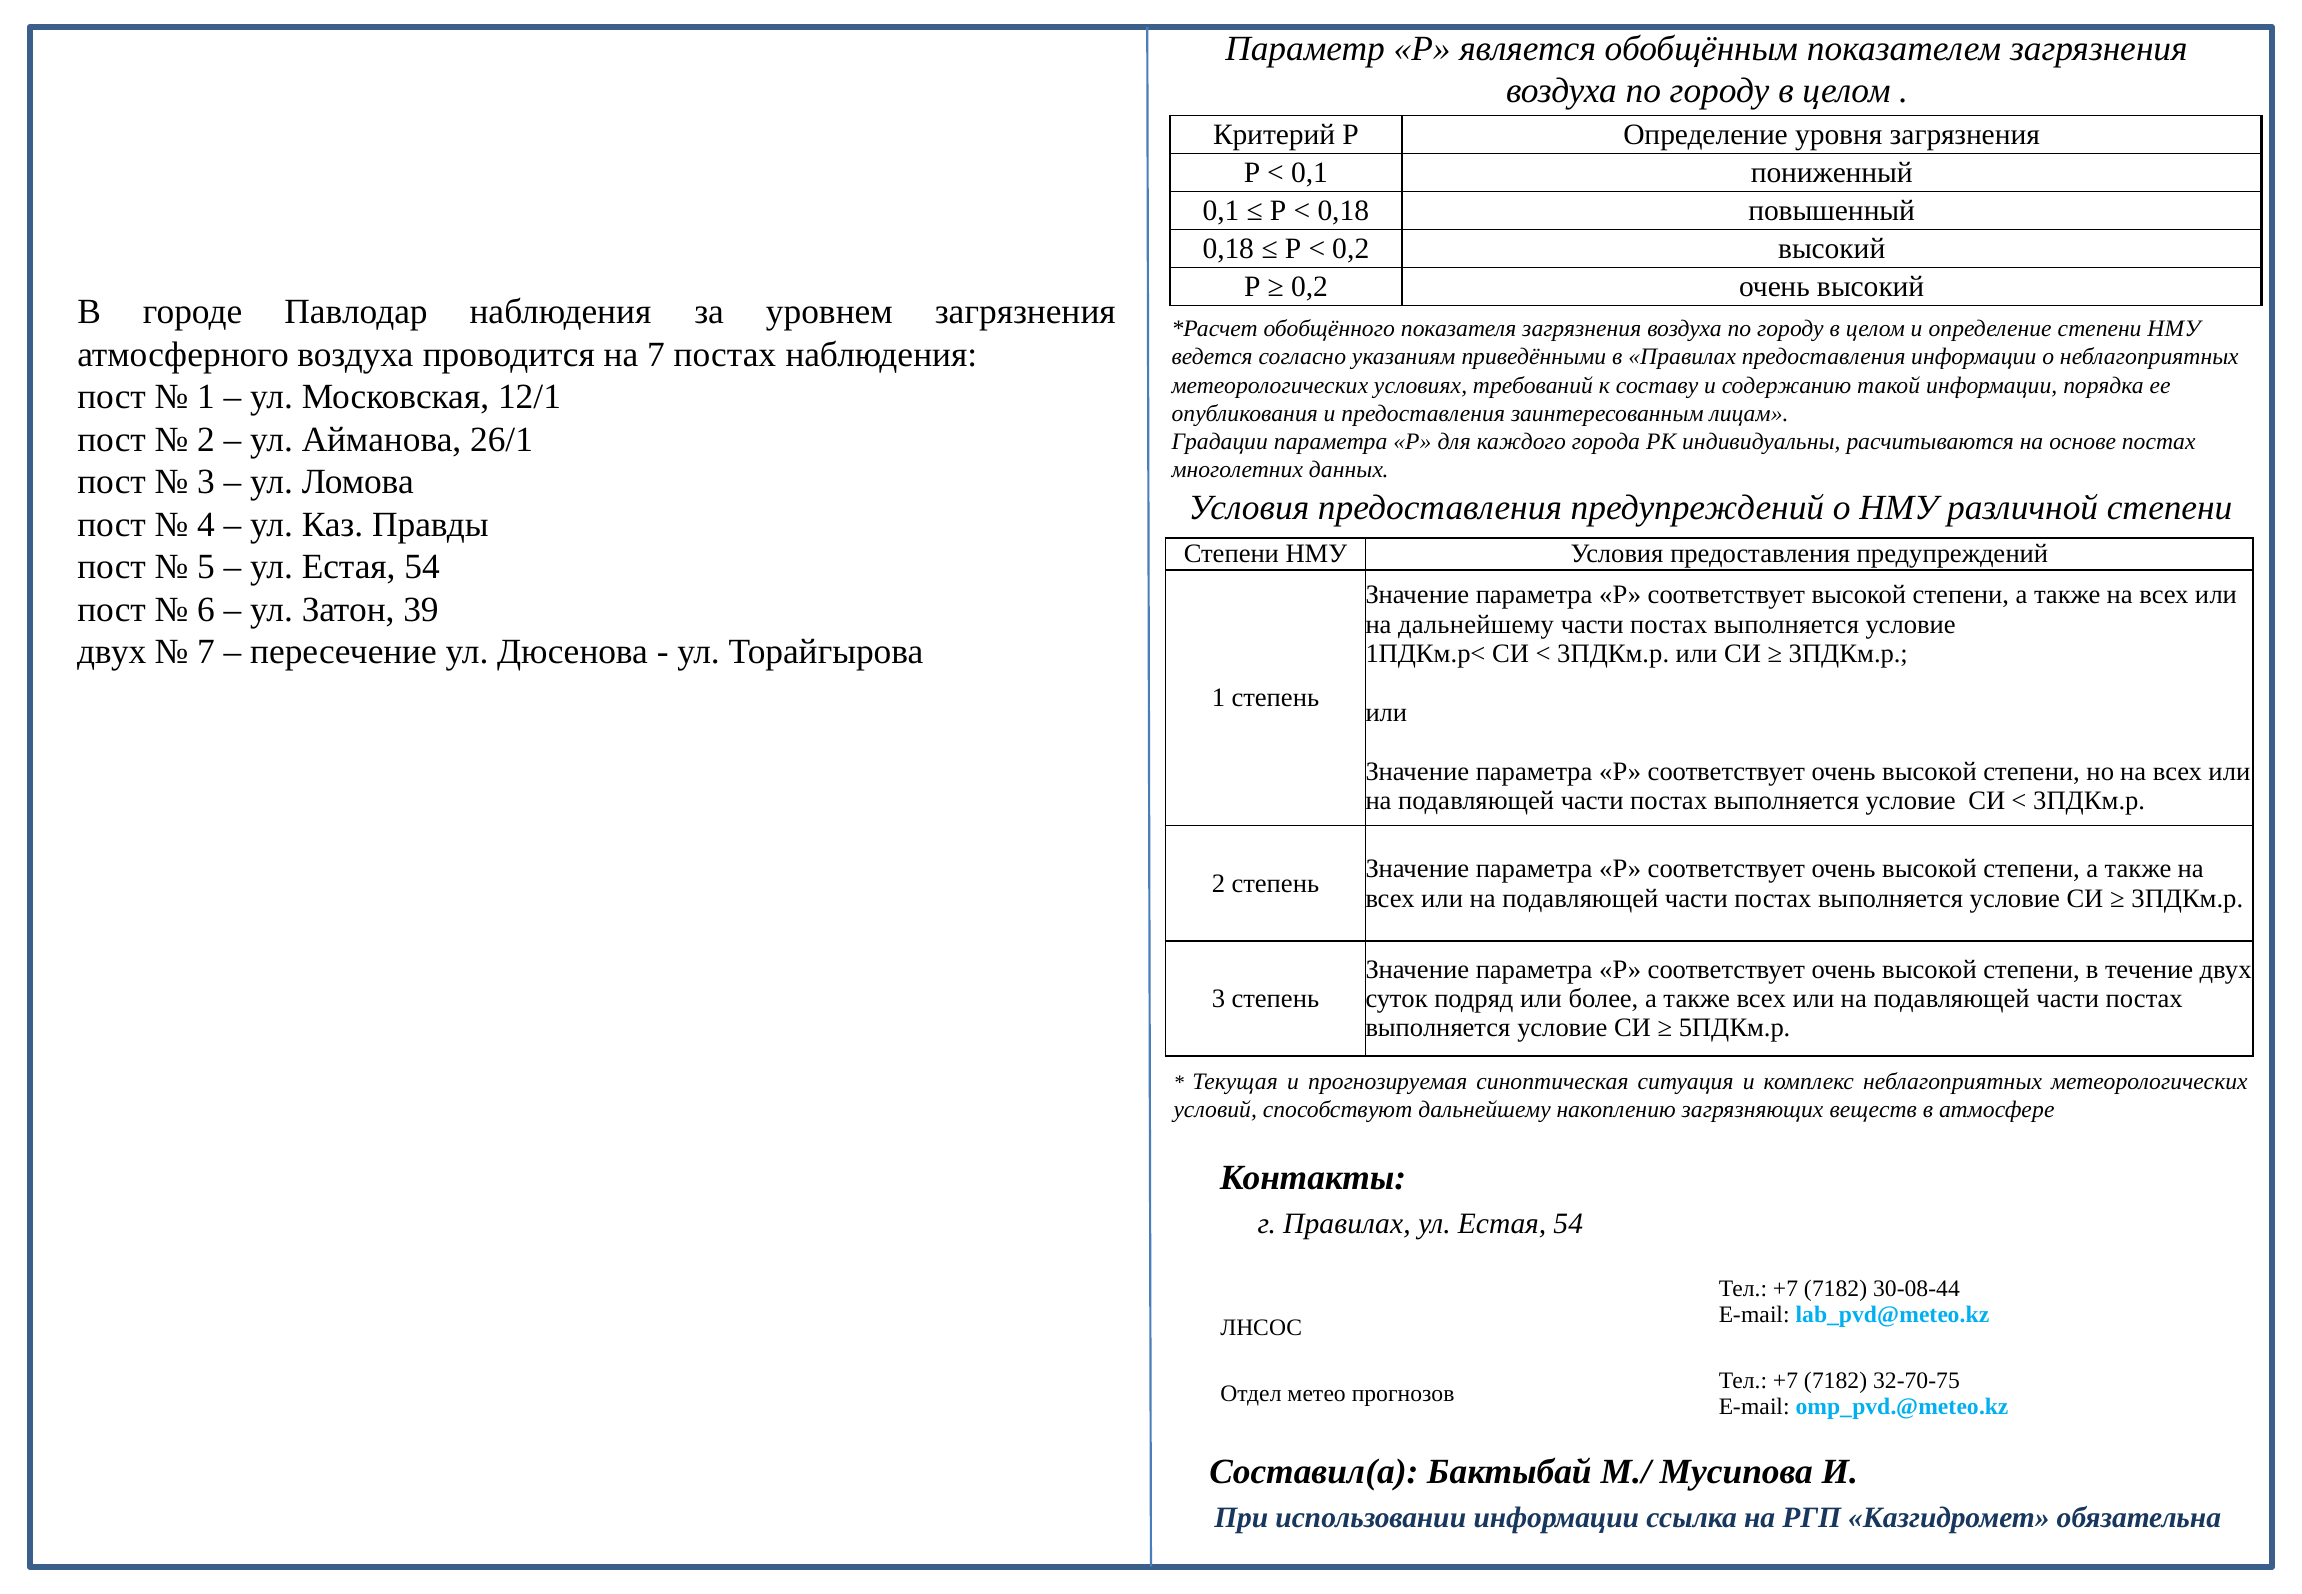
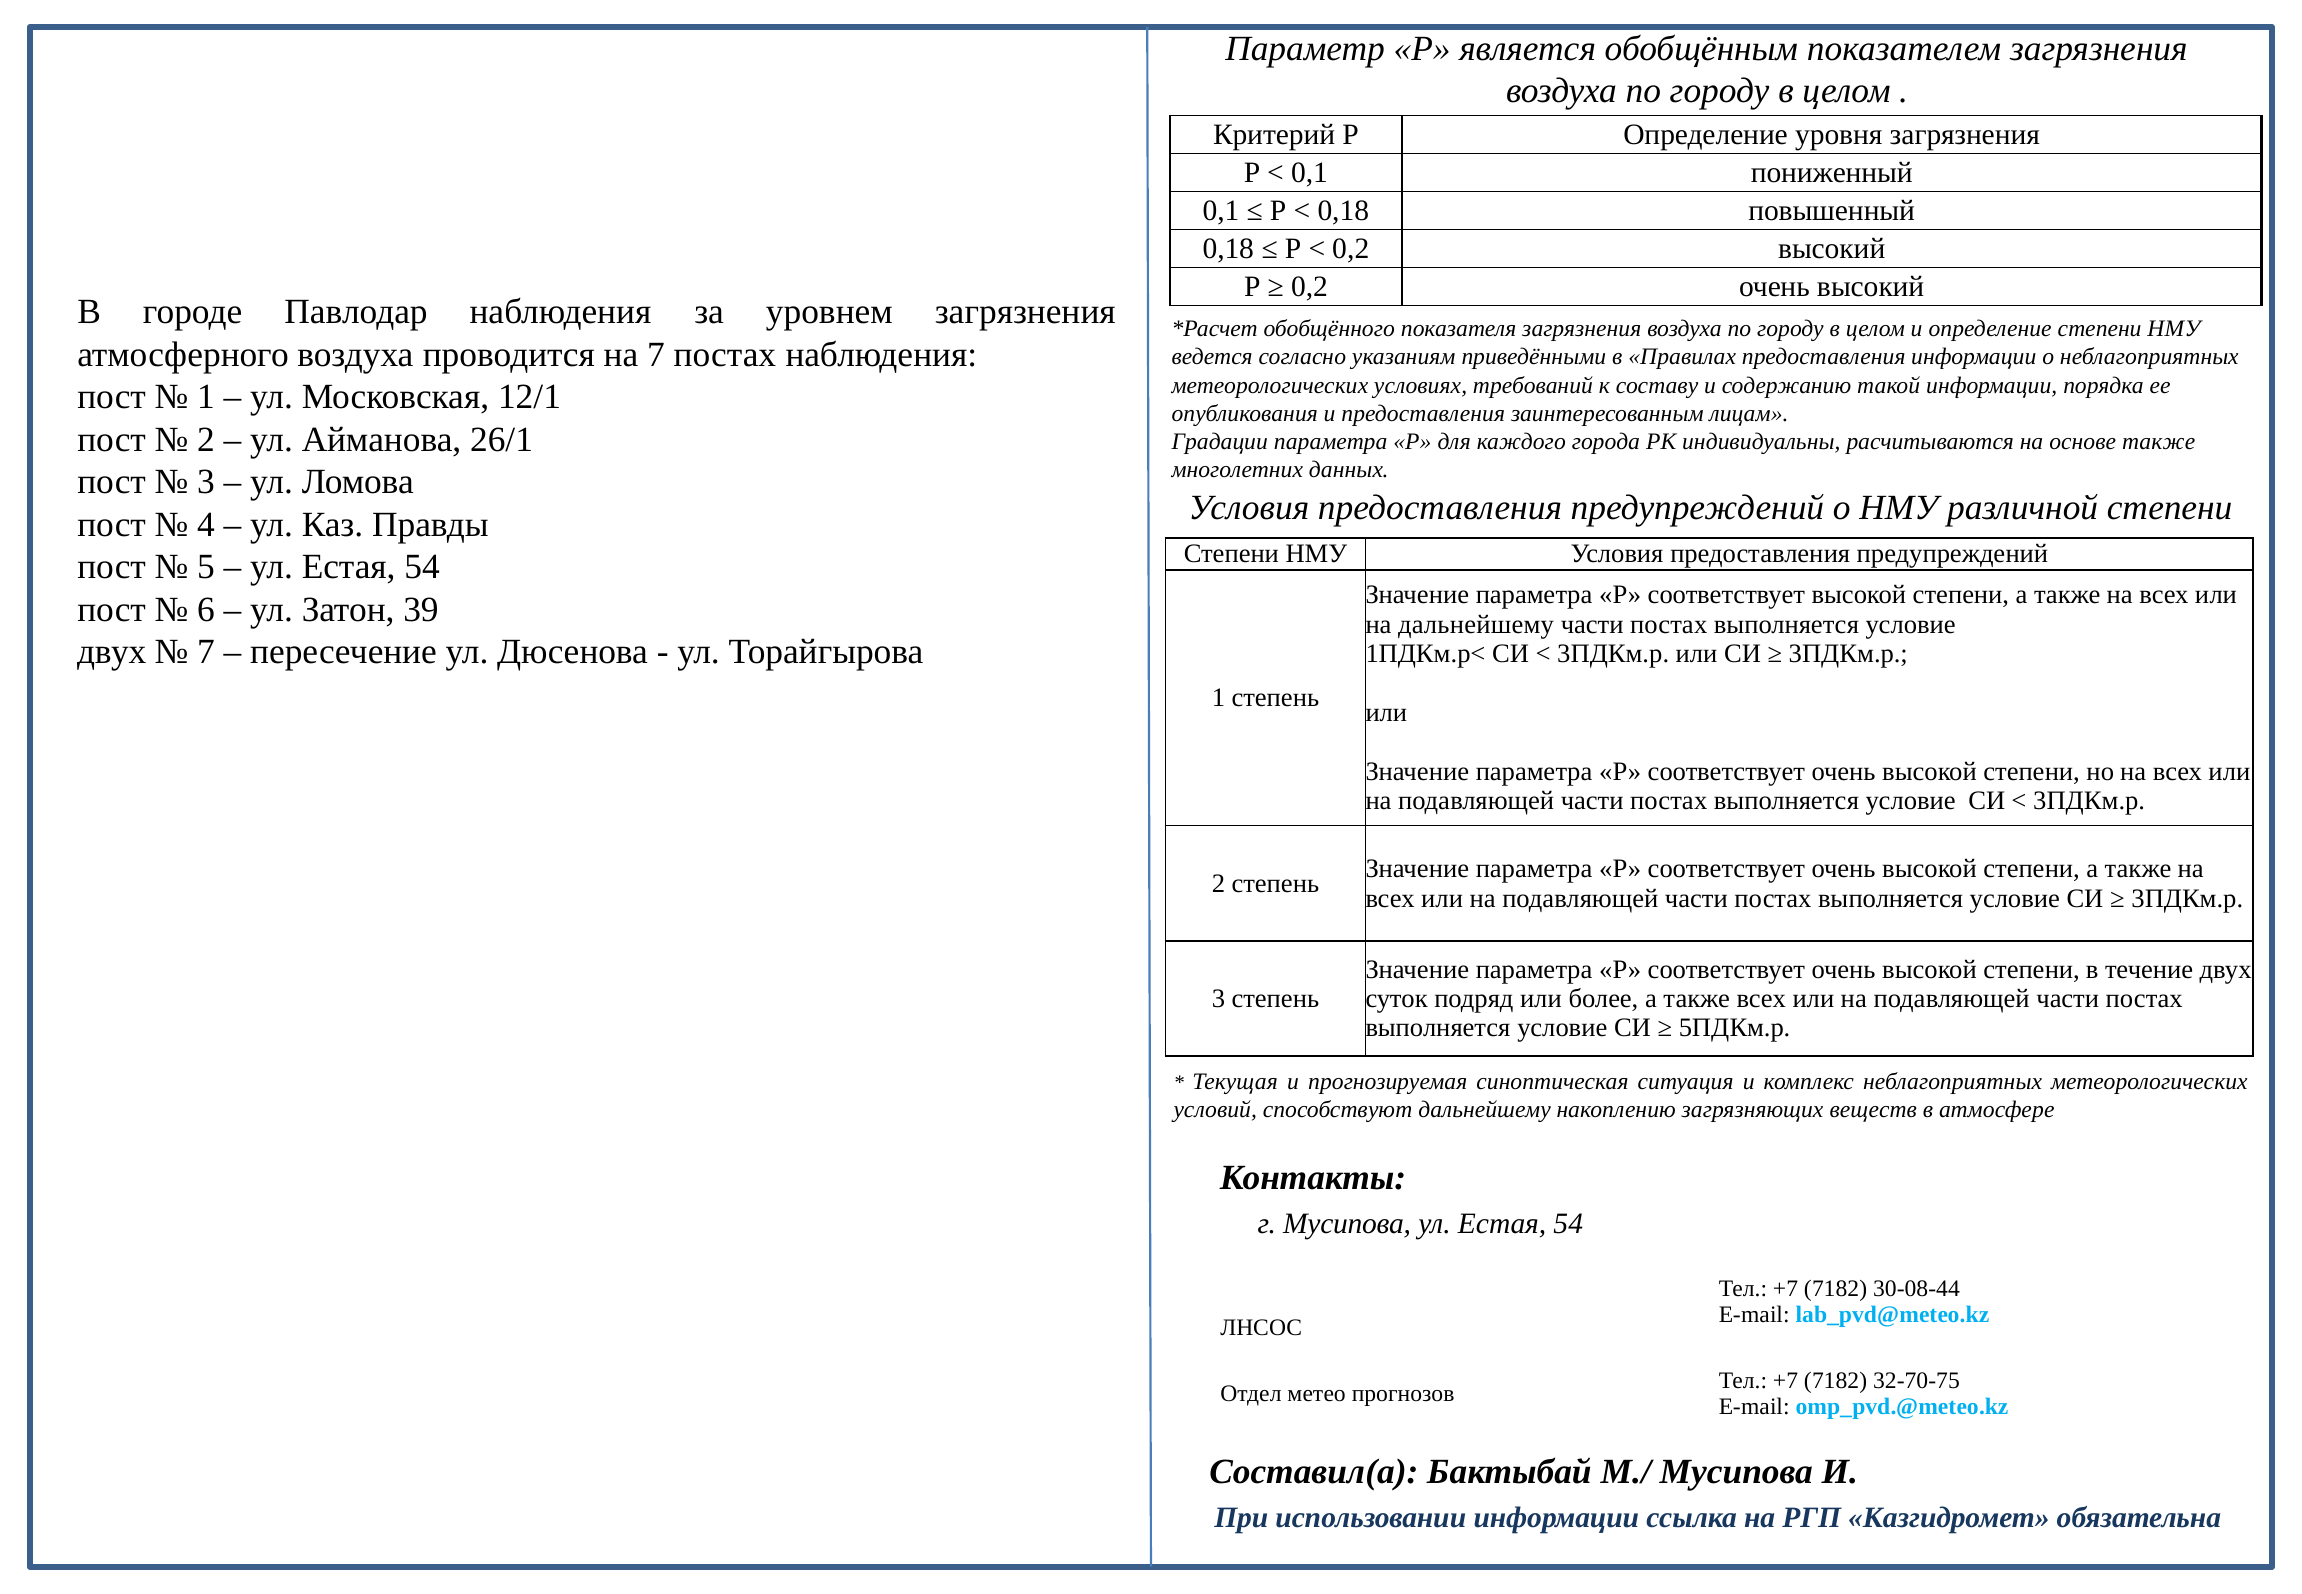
основе постах: постах -> также
г Правилах: Правилах -> Мусипова
